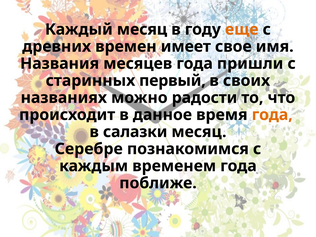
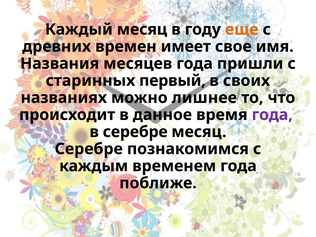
радости: радости -> лишнее
года at (272, 115) colour: orange -> purple
в салазки: салазки -> серебре
